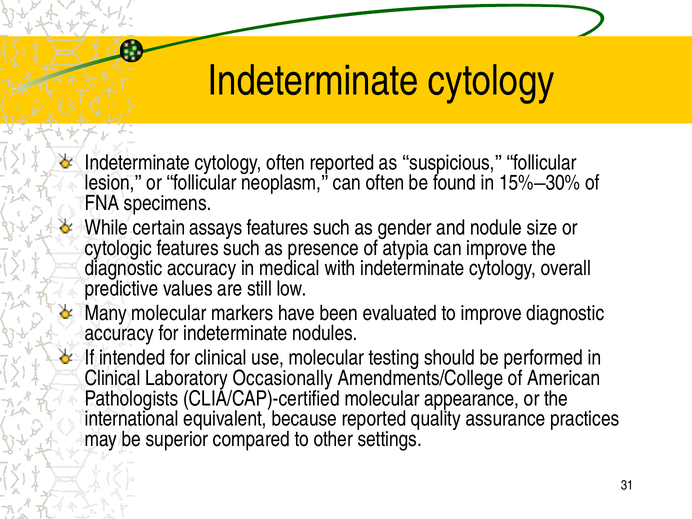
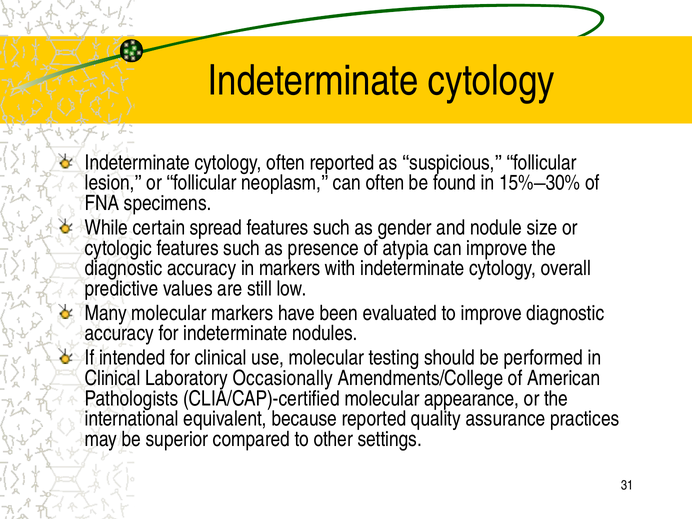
assays: assays -> spread
in medical: medical -> markers
